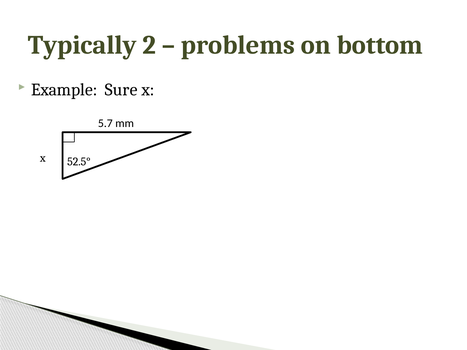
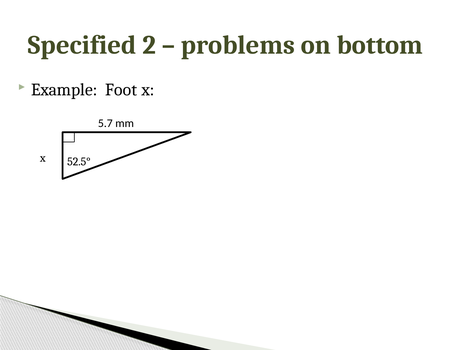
Typically: Typically -> Specified
Sure: Sure -> Foot
